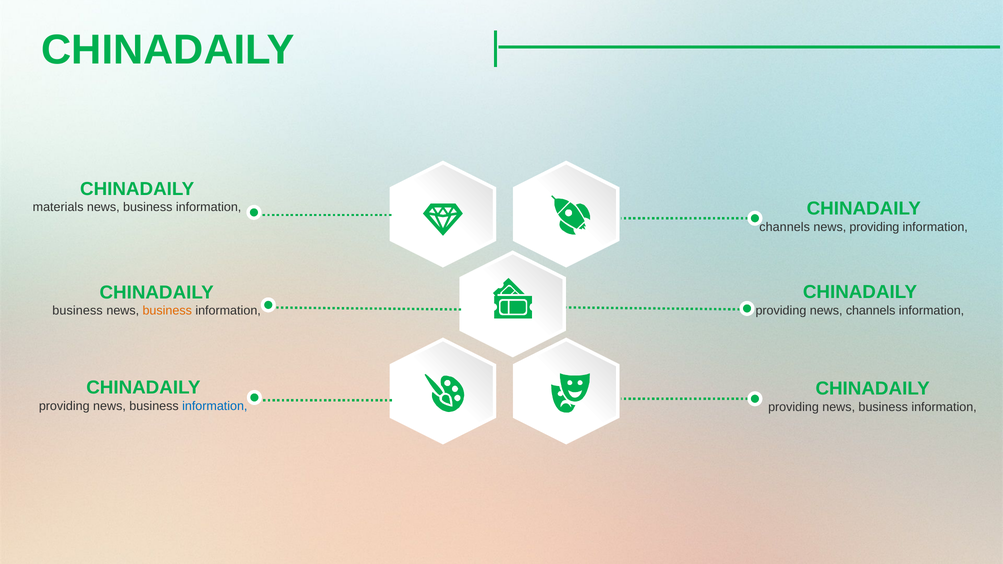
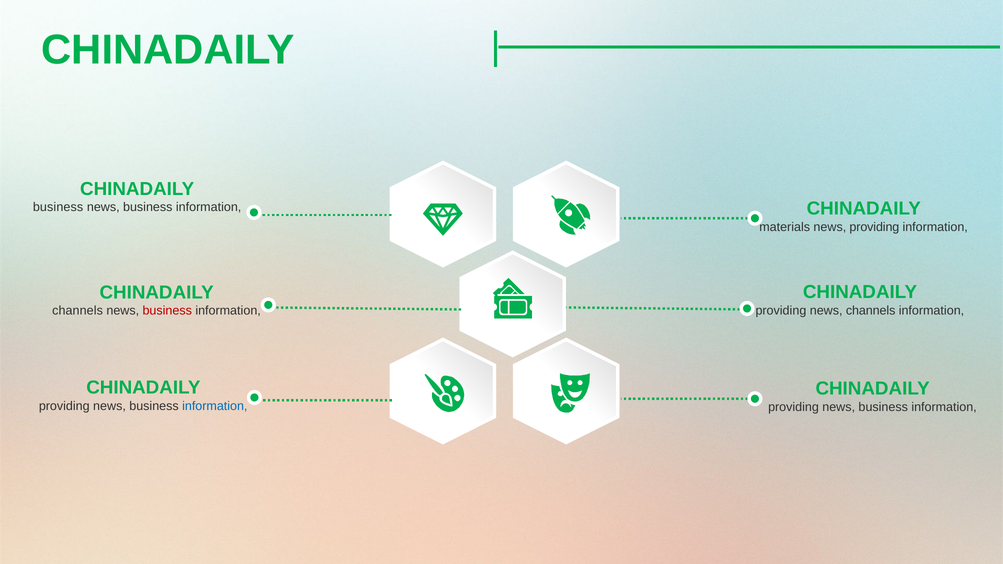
materials at (58, 207): materials -> business
channels at (785, 227): channels -> materials
business at (78, 311): business -> channels
business at (167, 311) colour: orange -> red
